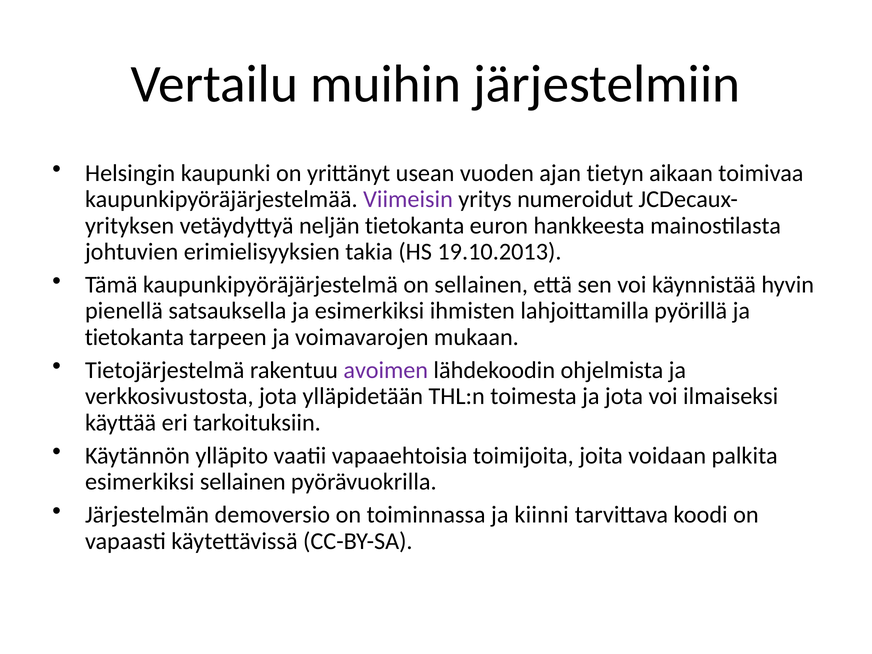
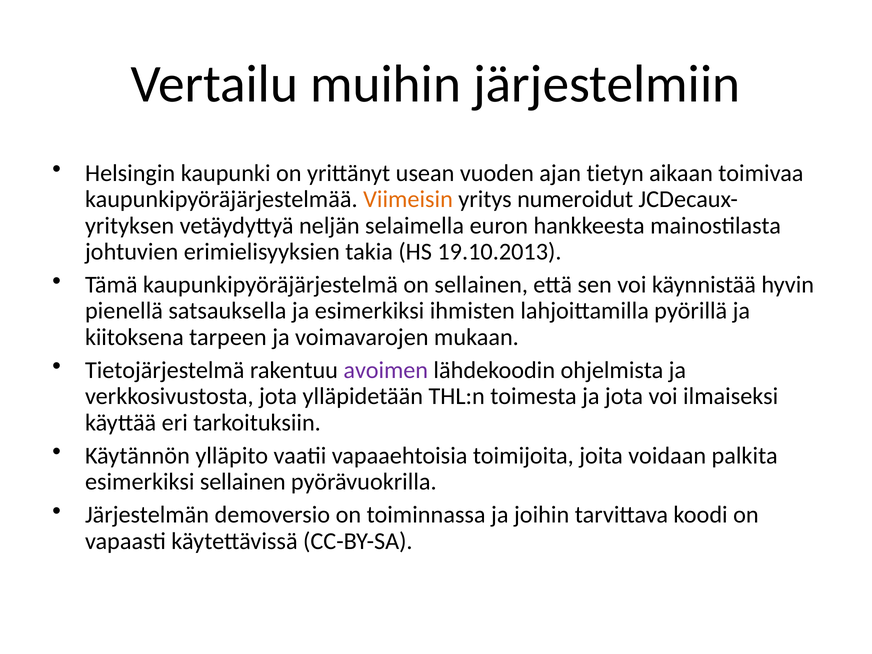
Viimeisin colour: purple -> orange
neljän tietokanta: tietokanta -> selaimella
tietokanta at (134, 337): tietokanta -> kiitoksena
kiinni: kiinni -> joihin
